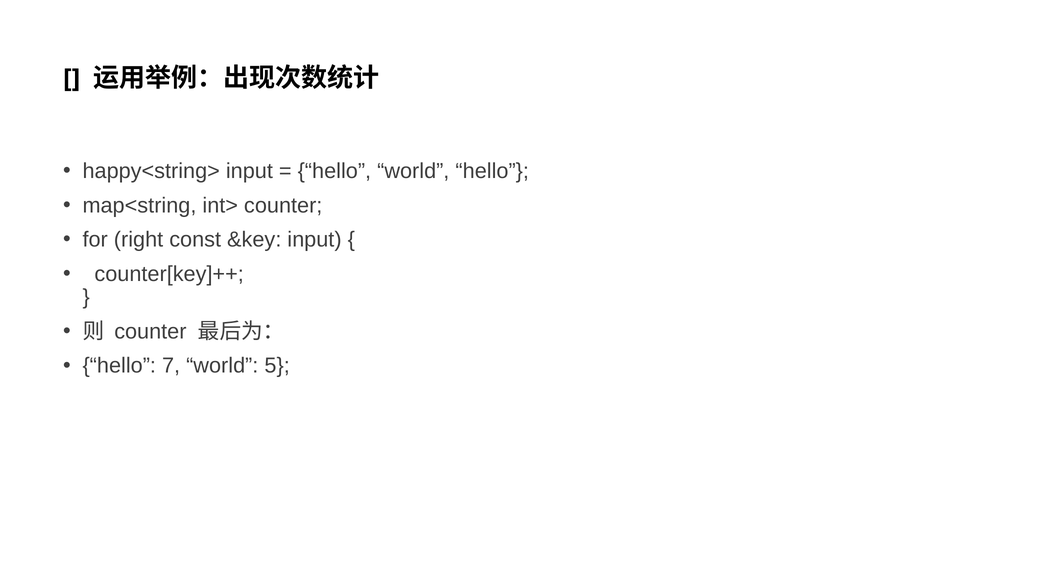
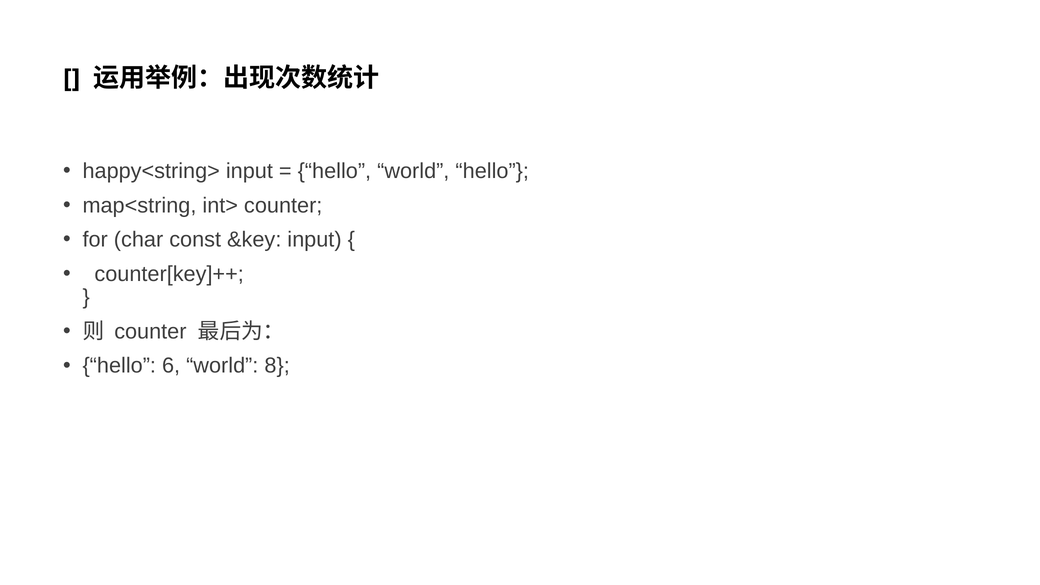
right: right -> char
7: 7 -> 6
5: 5 -> 8
